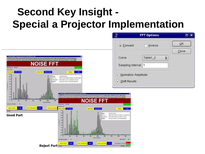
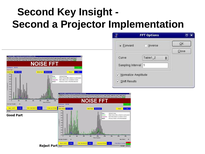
Special at (31, 24): Special -> Second
